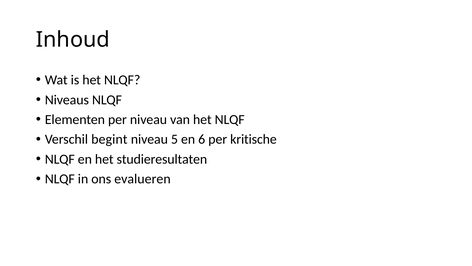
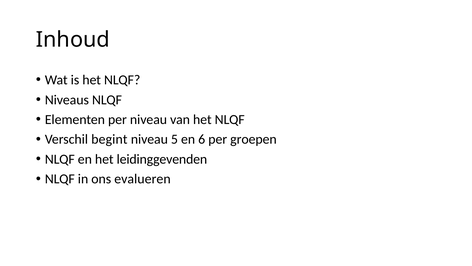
kritische: kritische -> groepen
studieresultaten: studieresultaten -> leidinggevenden
